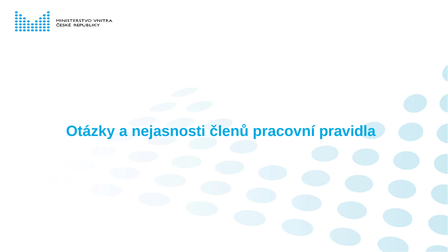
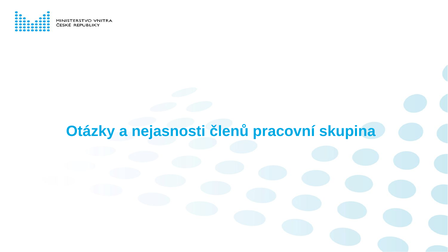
pravidla: pravidla -> skupina
